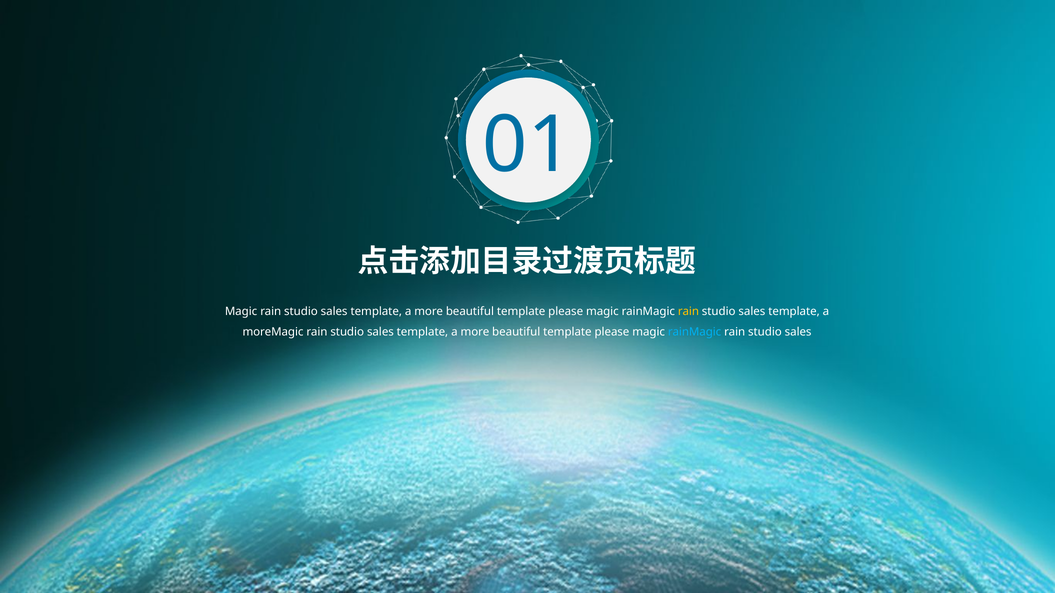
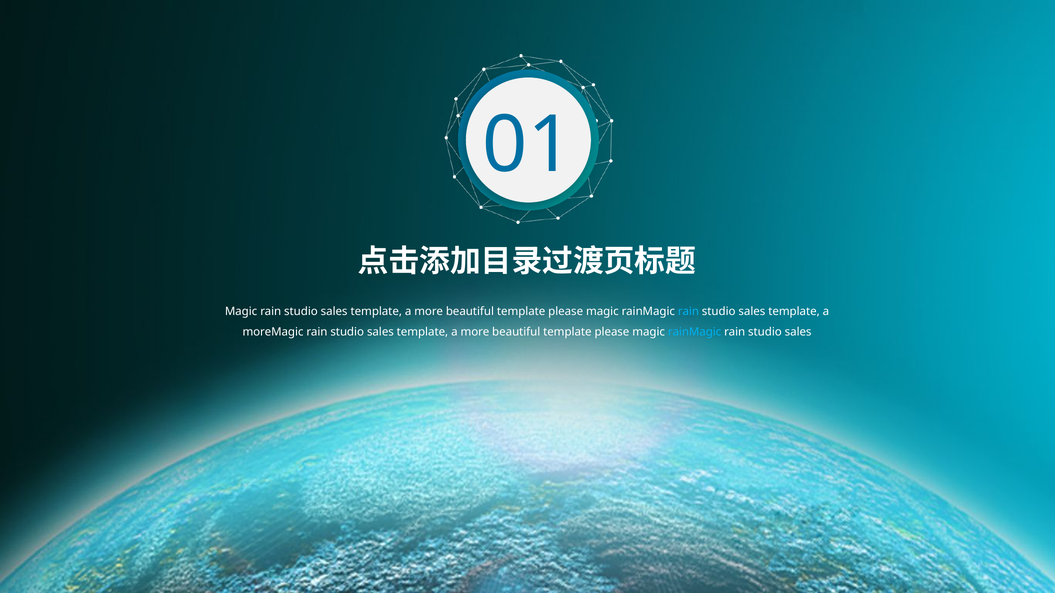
rain at (688, 312) colour: yellow -> light blue
